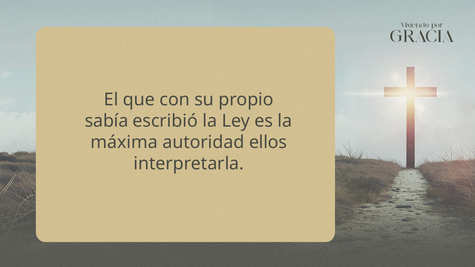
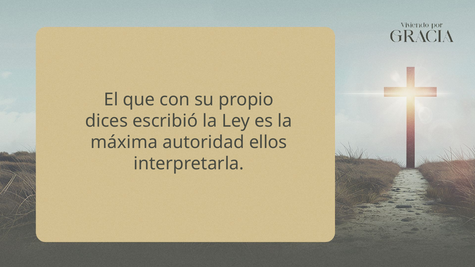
sabía: sabía -> dices
